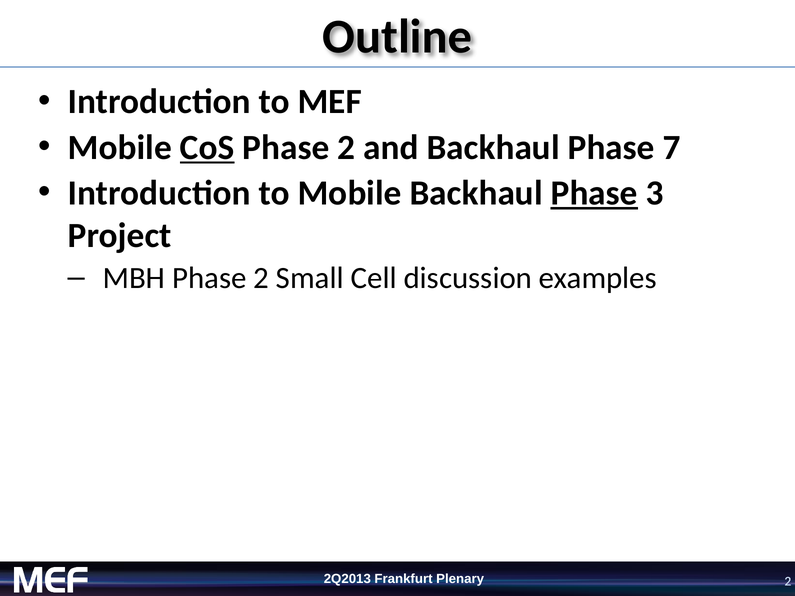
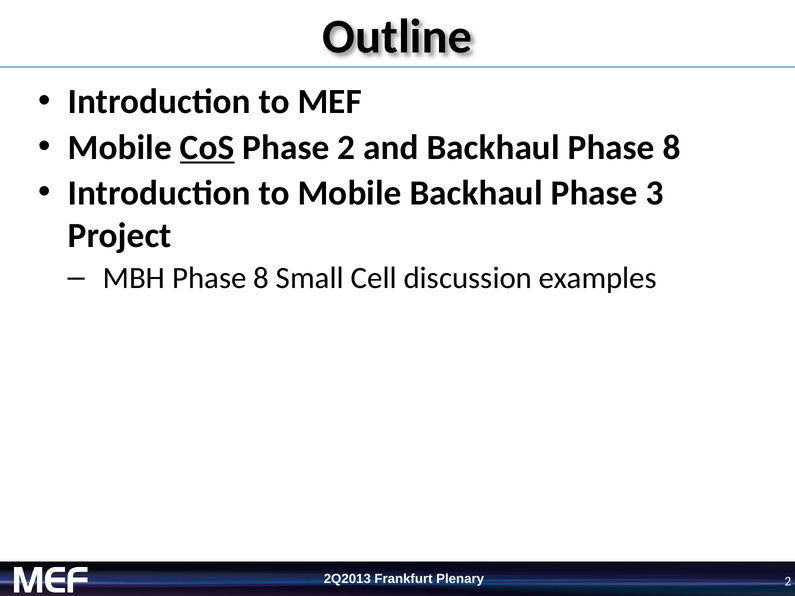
Backhaul Phase 7: 7 -> 8
Phase at (594, 193) underline: present -> none
MBH Phase 2: 2 -> 8
